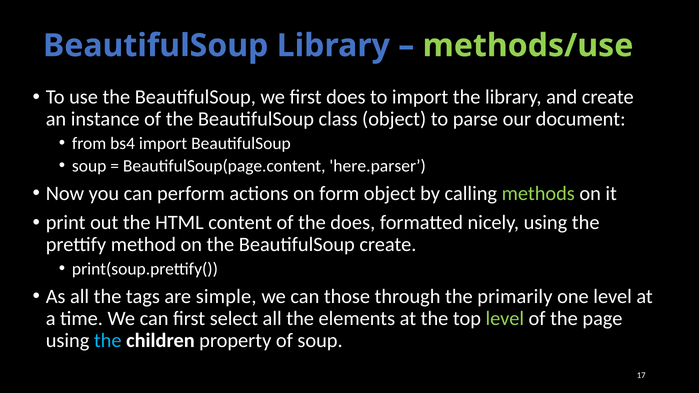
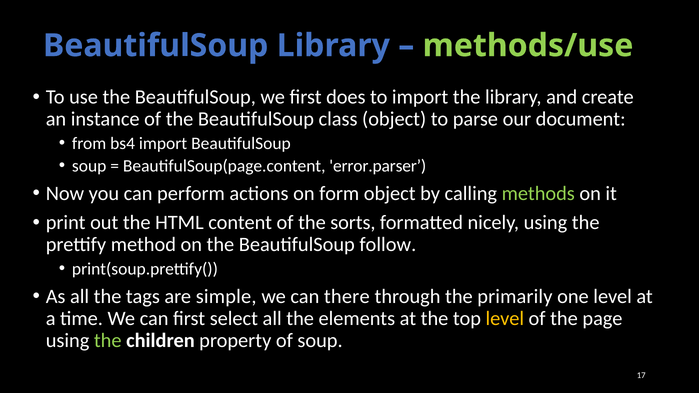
here.parser: here.parser -> error.parser
the does: does -> sorts
BeautifulSoup create: create -> follow
those: those -> there
level at (505, 319) colour: light green -> yellow
the at (108, 341) colour: light blue -> light green
